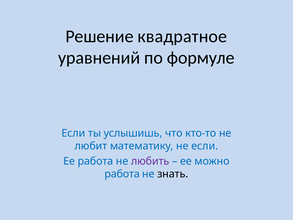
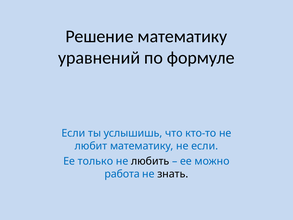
Решение квадратное: квадратное -> математику
Ее работа: работа -> только
любить colour: purple -> black
